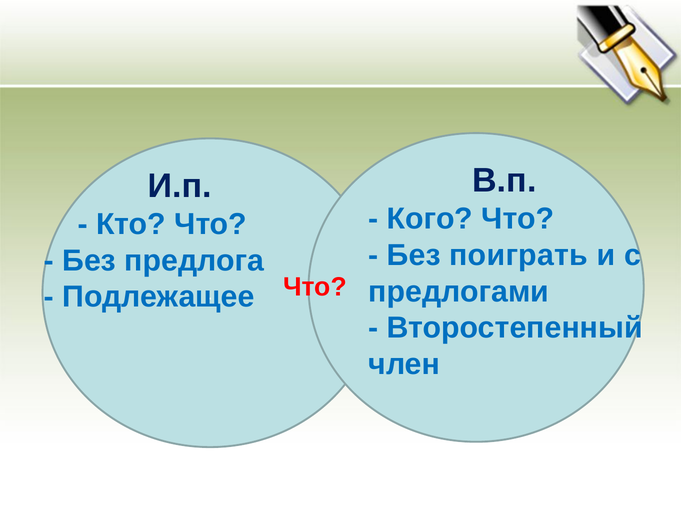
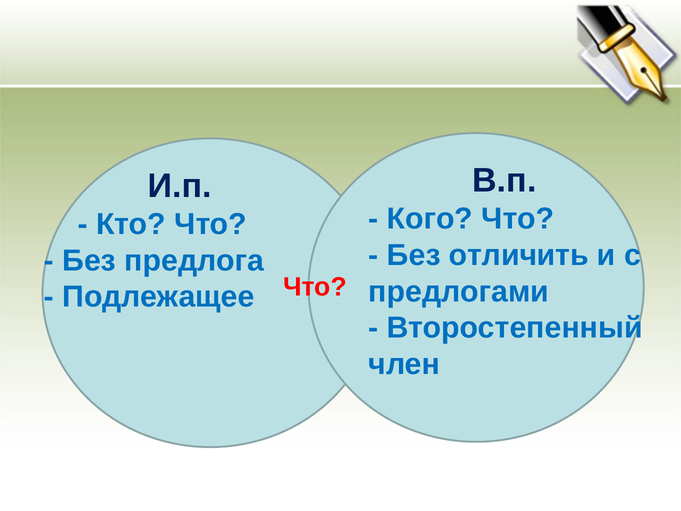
поиграть: поиграть -> отличить
